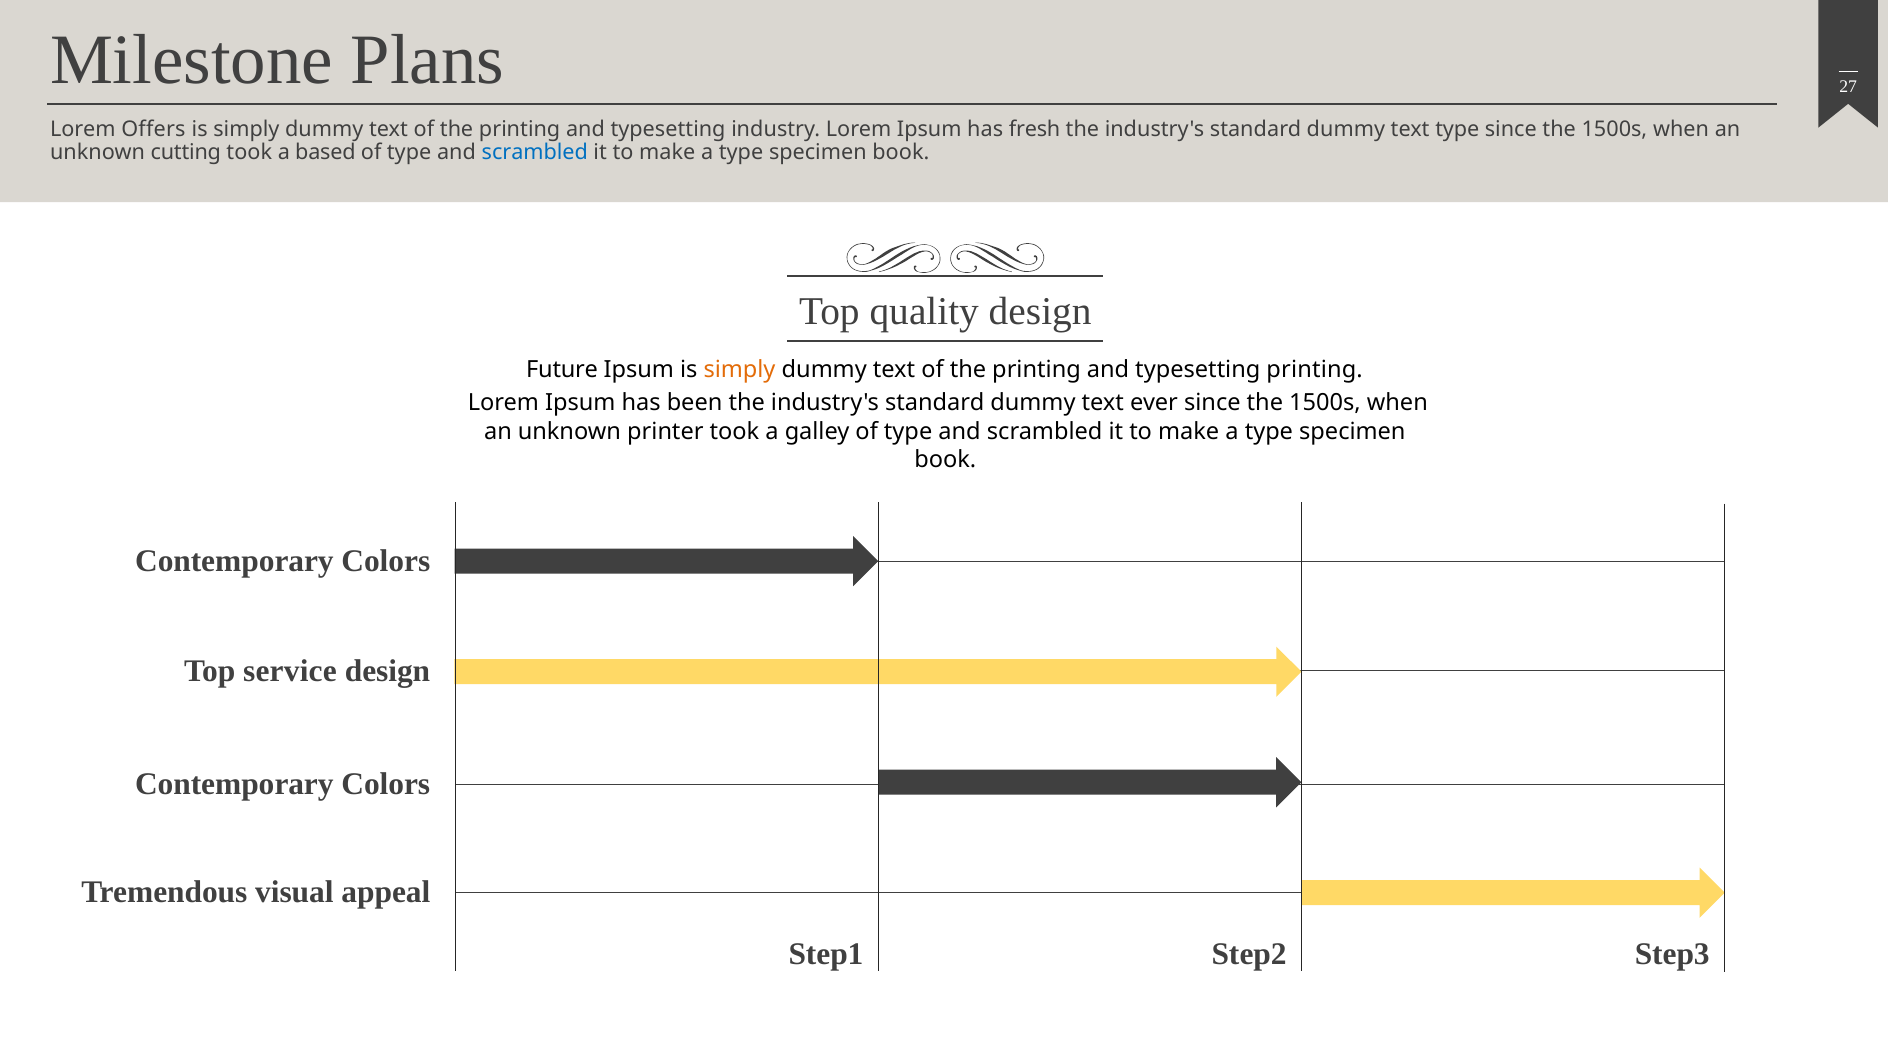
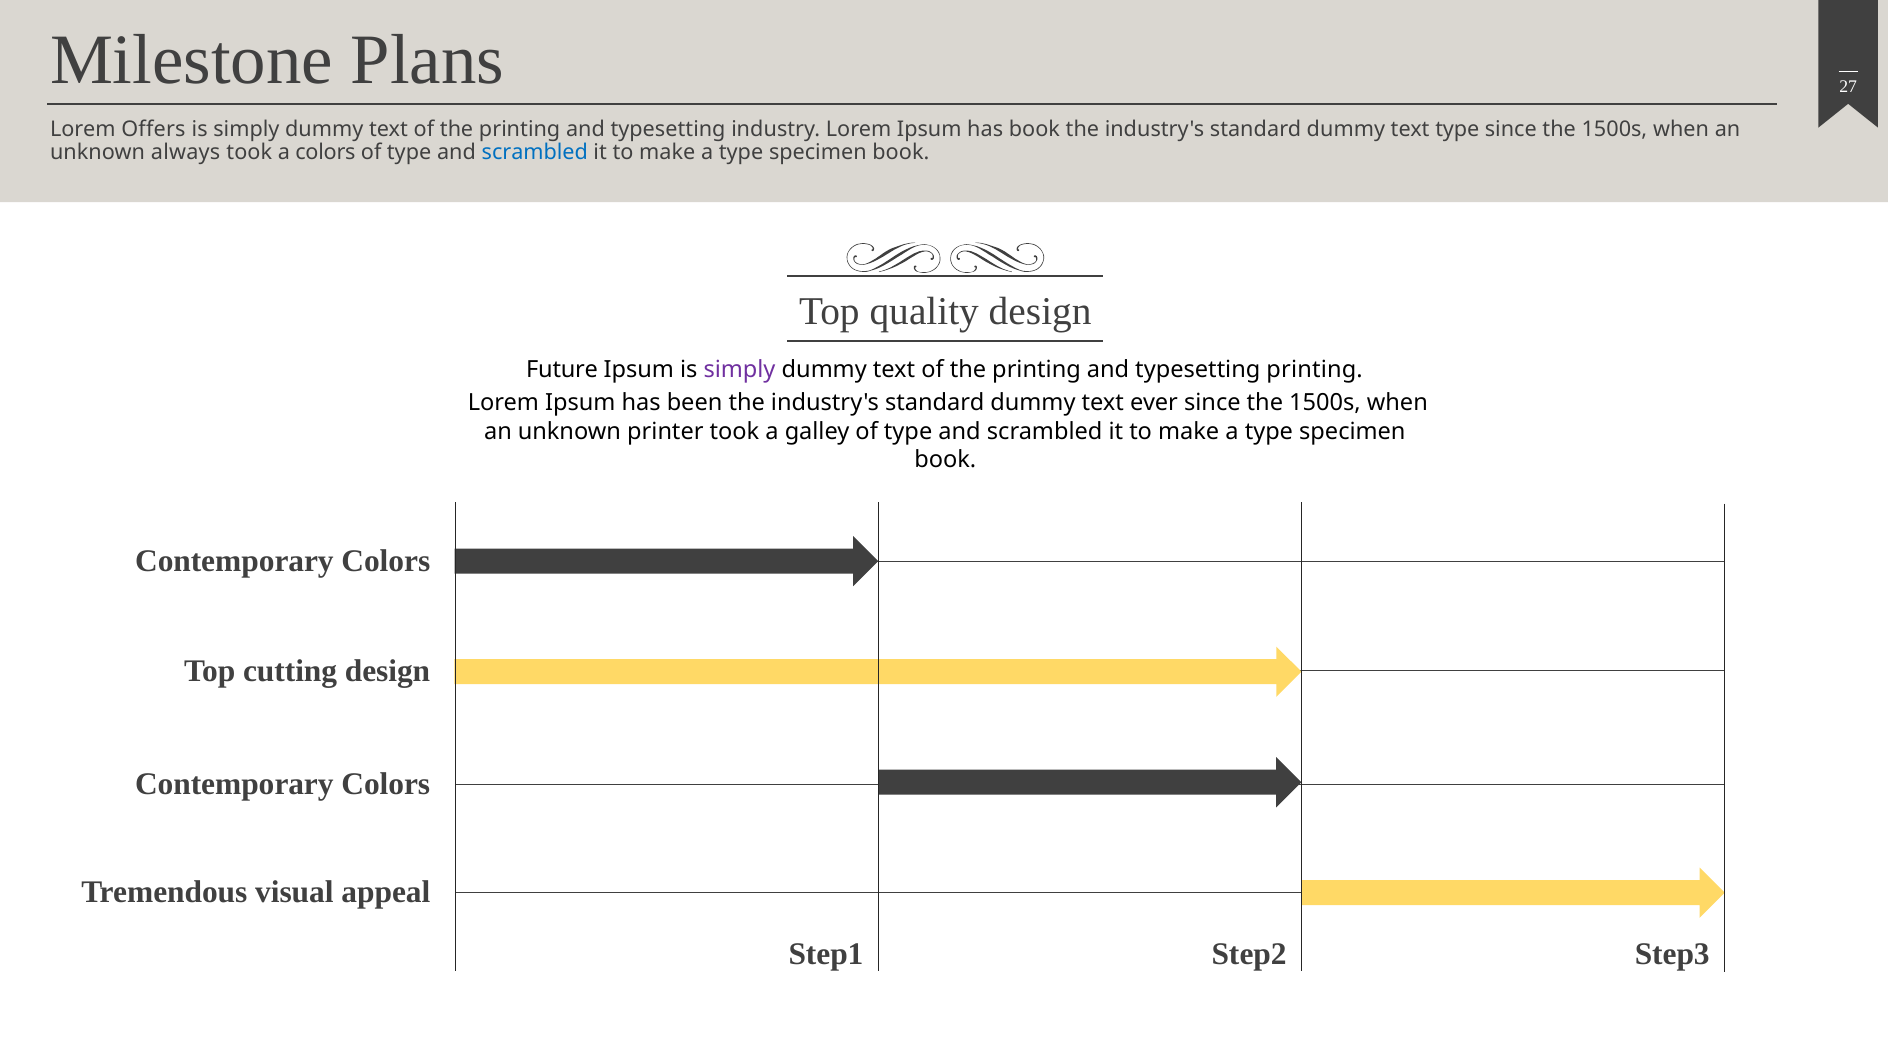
has fresh: fresh -> book
cutting: cutting -> always
a based: based -> colors
simply at (740, 370) colour: orange -> purple
service: service -> cutting
